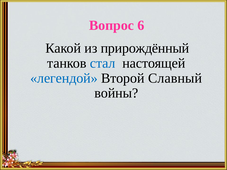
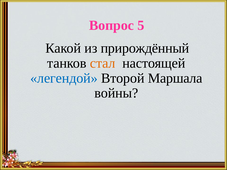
6: 6 -> 5
стал colour: blue -> orange
Славный: Славный -> Маршала
